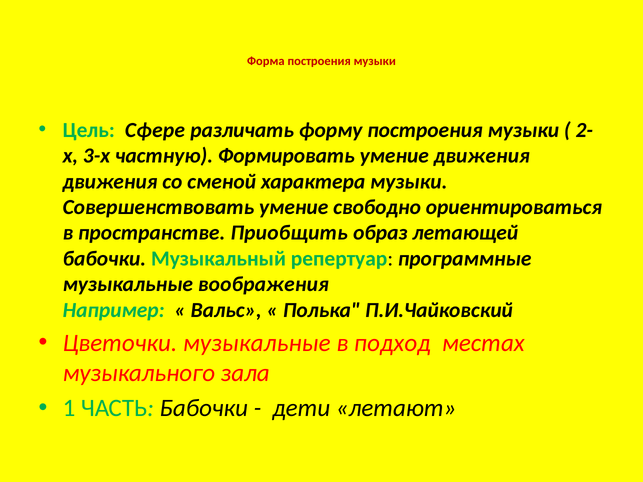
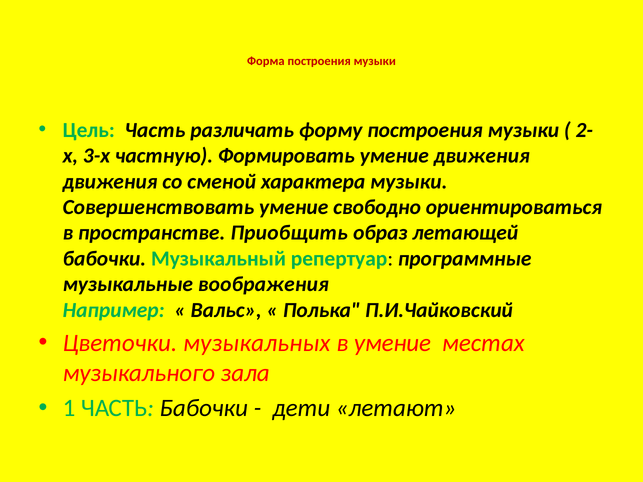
Цель Сфере: Сфере -> Часть
Цветочки музыкальные: музыкальные -> музыкальных
в подход: подход -> умение
